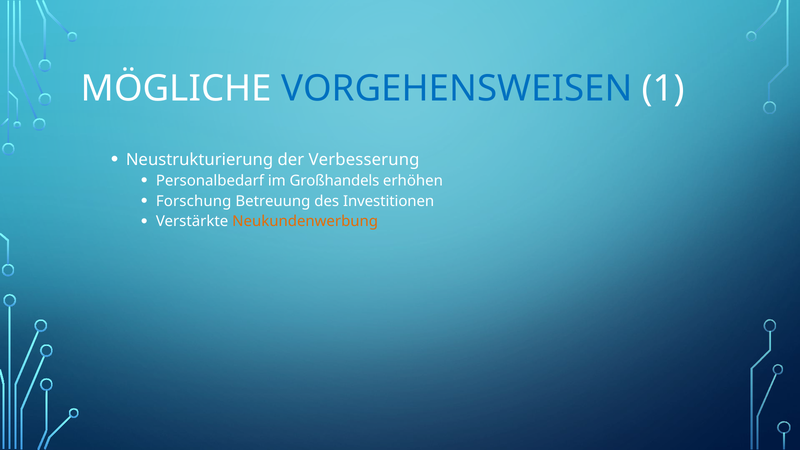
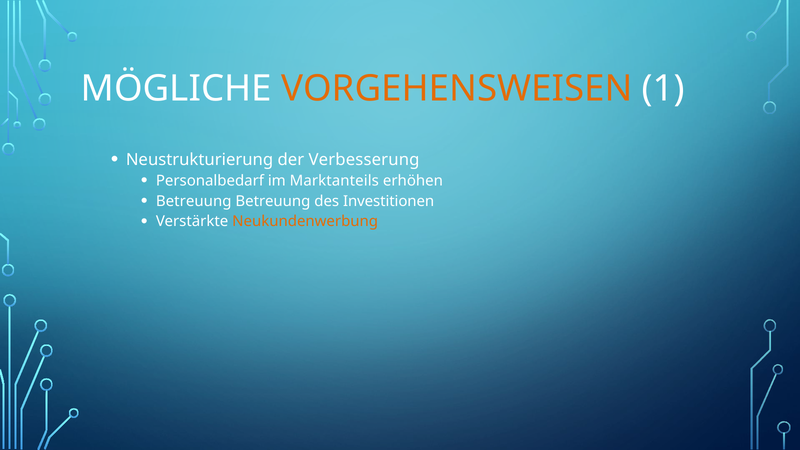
VORGEHENSWEISEN colour: blue -> orange
Großhandels: Großhandels -> Marktanteils
Forschung at (194, 201): Forschung -> Betreuung
